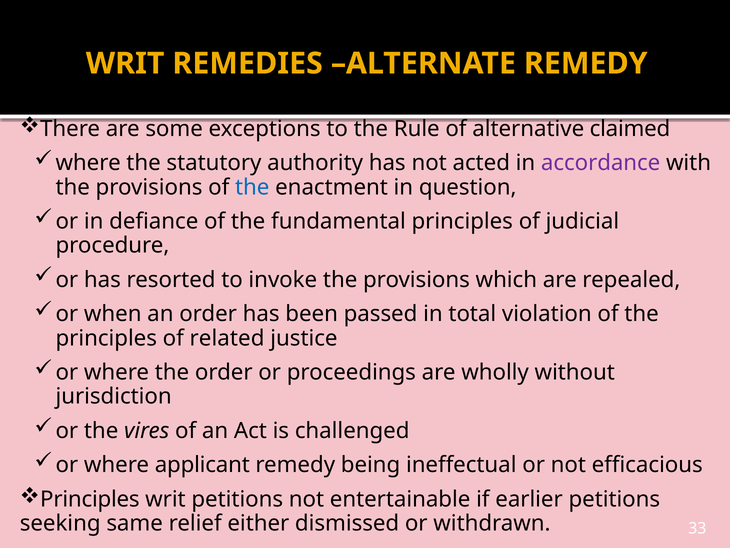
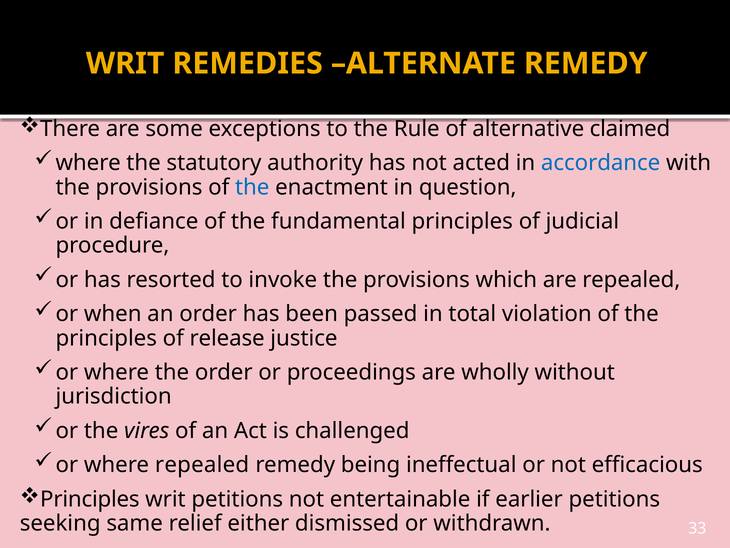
accordance colour: purple -> blue
related: related -> release
where applicant: applicant -> repealed
